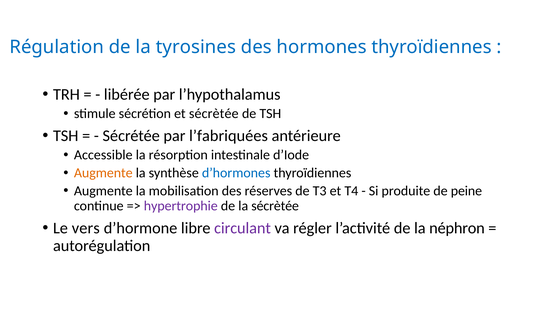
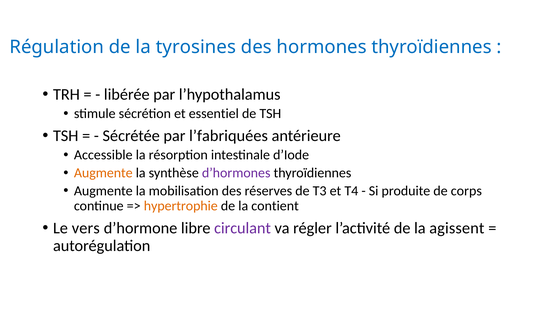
et sécrètée: sécrètée -> essentiel
d’hormones colour: blue -> purple
peine: peine -> corps
hypertrophie colour: purple -> orange
la sécrètée: sécrètée -> contient
néphron: néphron -> agissent
